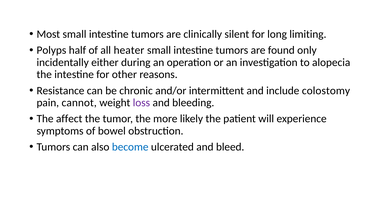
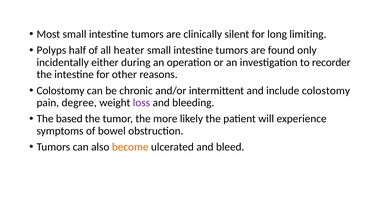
alopecia: alopecia -> recorder
Resistance at (60, 91): Resistance -> Colostomy
cannot: cannot -> degree
affect: affect -> based
become colour: blue -> orange
